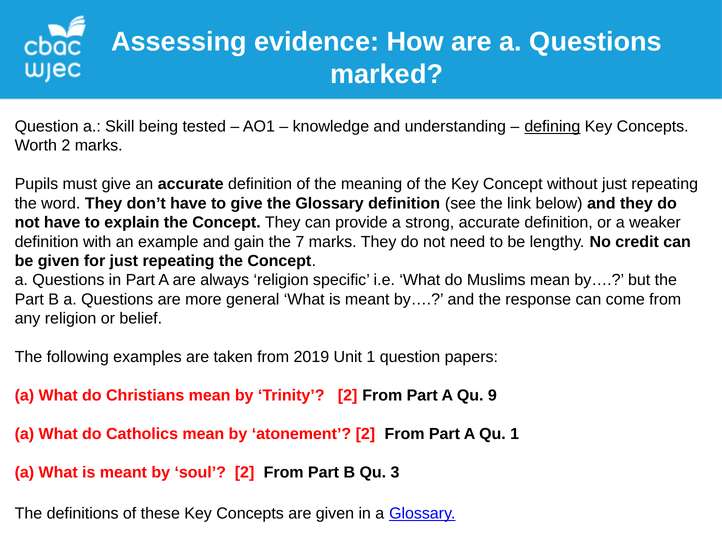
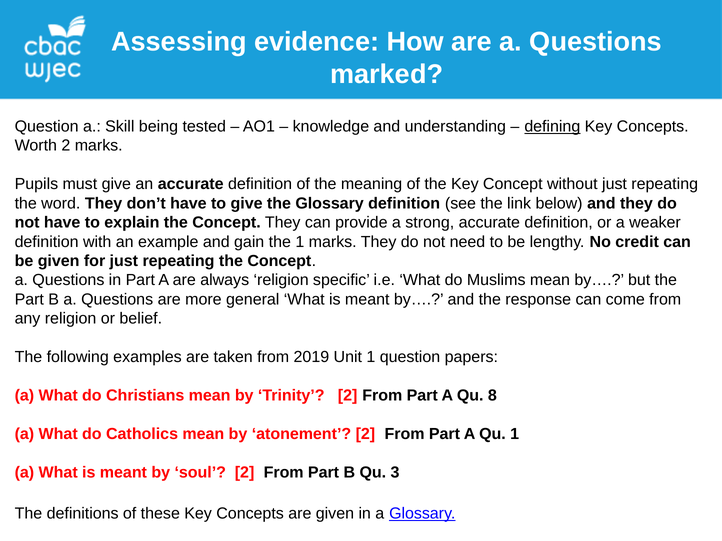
the 7: 7 -> 1
9: 9 -> 8
